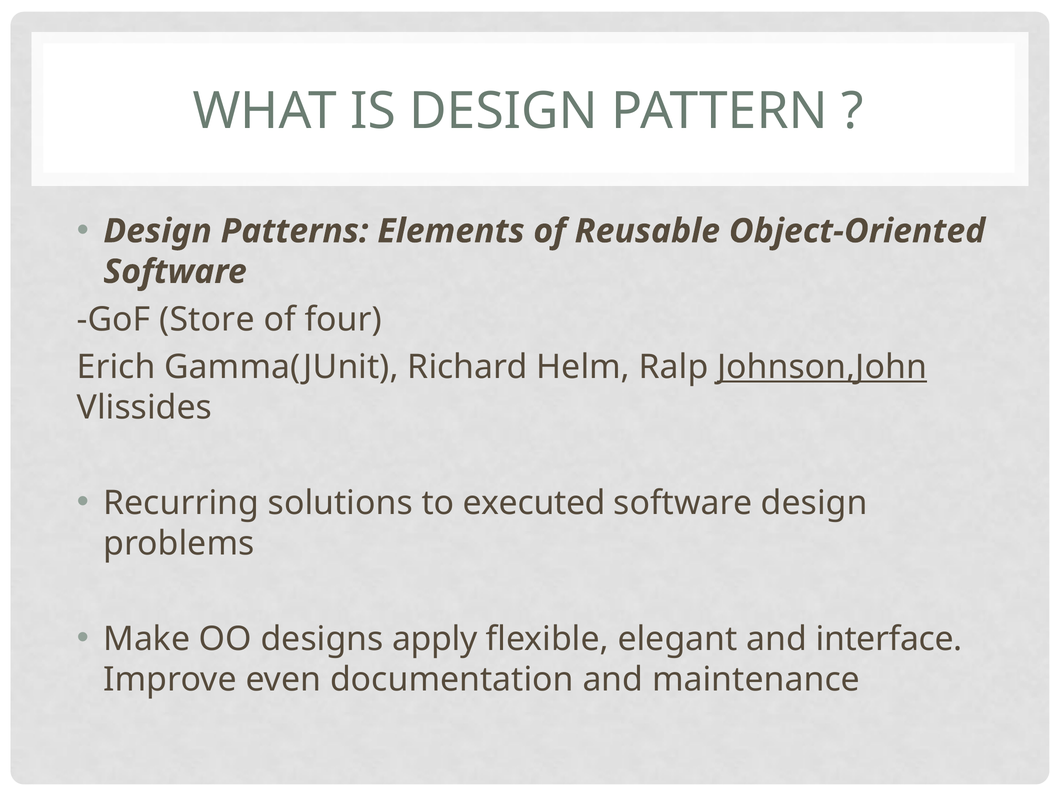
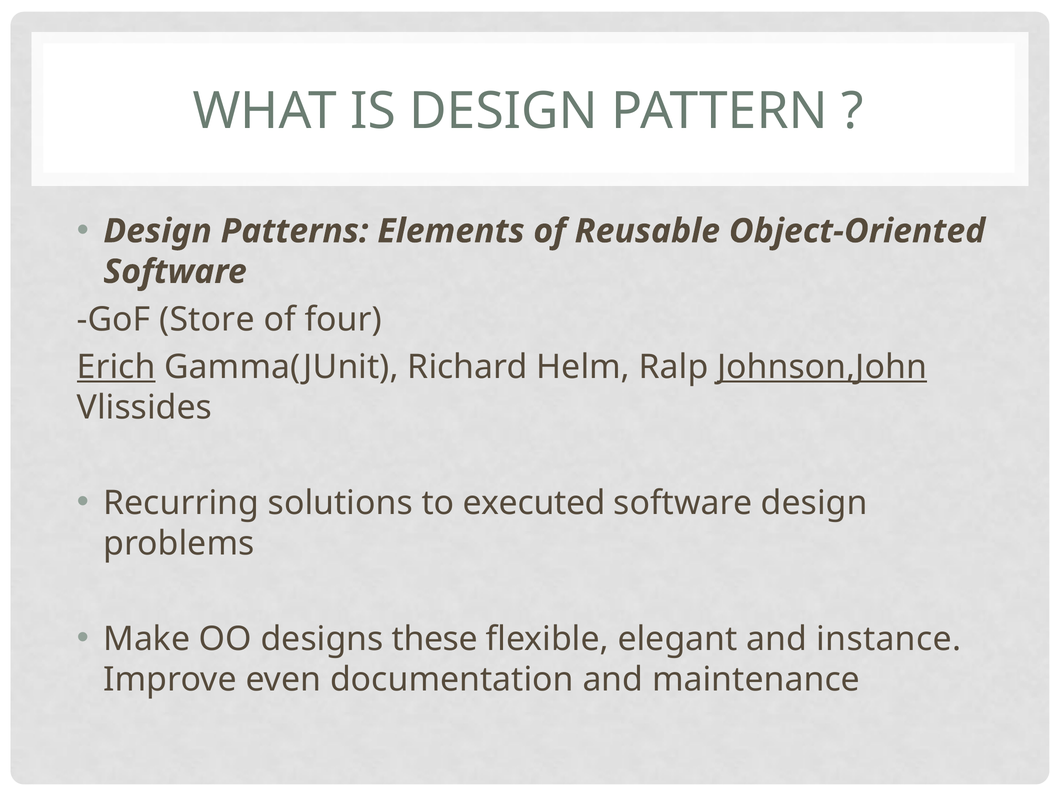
Erich underline: none -> present
apply: apply -> these
interface: interface -> instance
